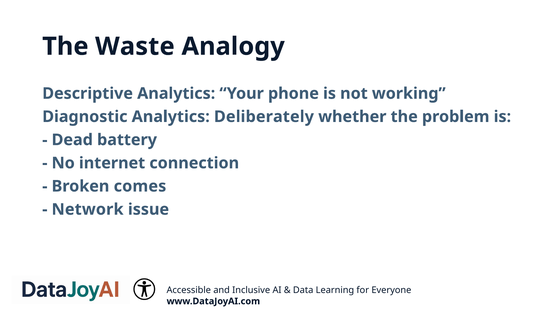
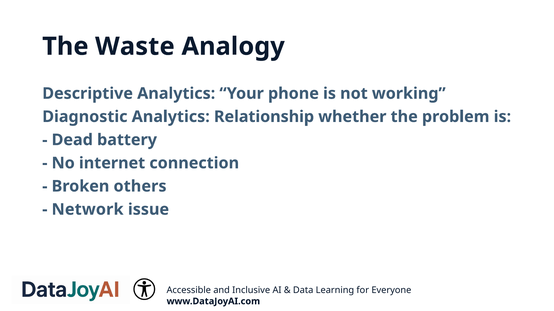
Deliberately: Deliberately -> Relationship
comes: comes -> others
